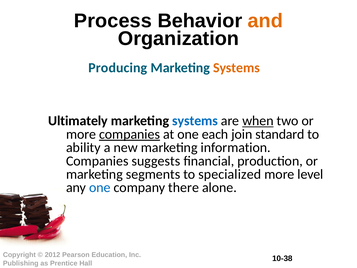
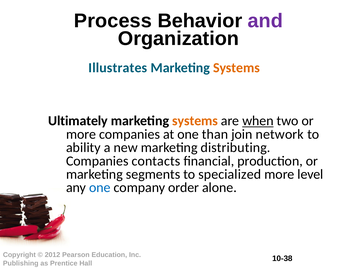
and colour: orange -> purple
Producing: Producing -> Illustrates
systems at (195, 121) colour: blue -> orange
companies at (130, 134) underline: present -> none
each: each -> than
standard: standard -> network
information: information -> distributing
suggests: suggests -> contacts
there: there -> order
